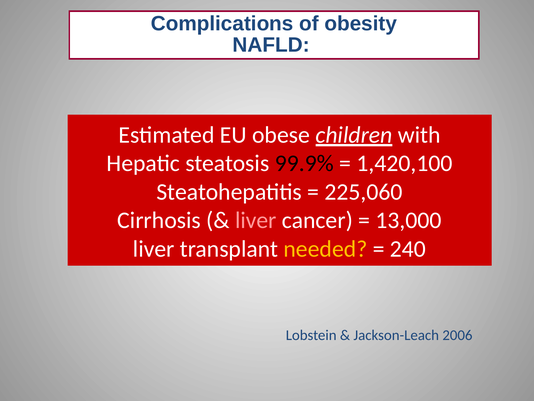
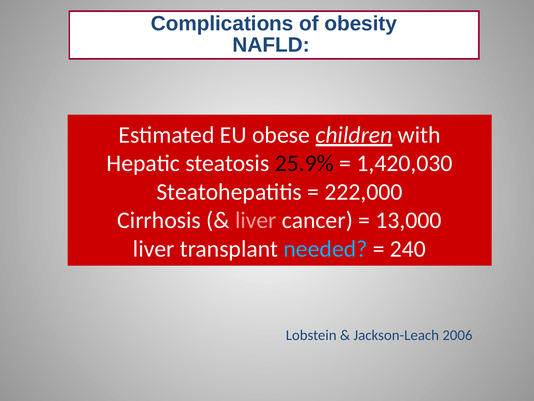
99.9%: 99.9% -> 25.9%
1,420,100: 1,420,100 -> 1,420,030
225,060: 225,060 -> 222,000
needed colour: yellow -> light blue
